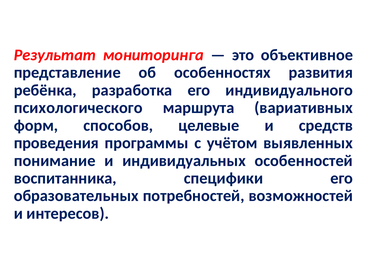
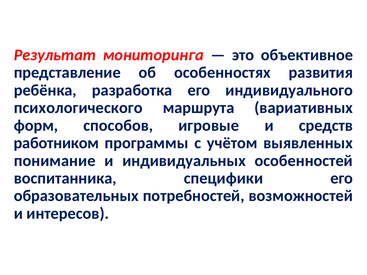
целевые: целевые -> игровые
проведения: проведения -> работником
